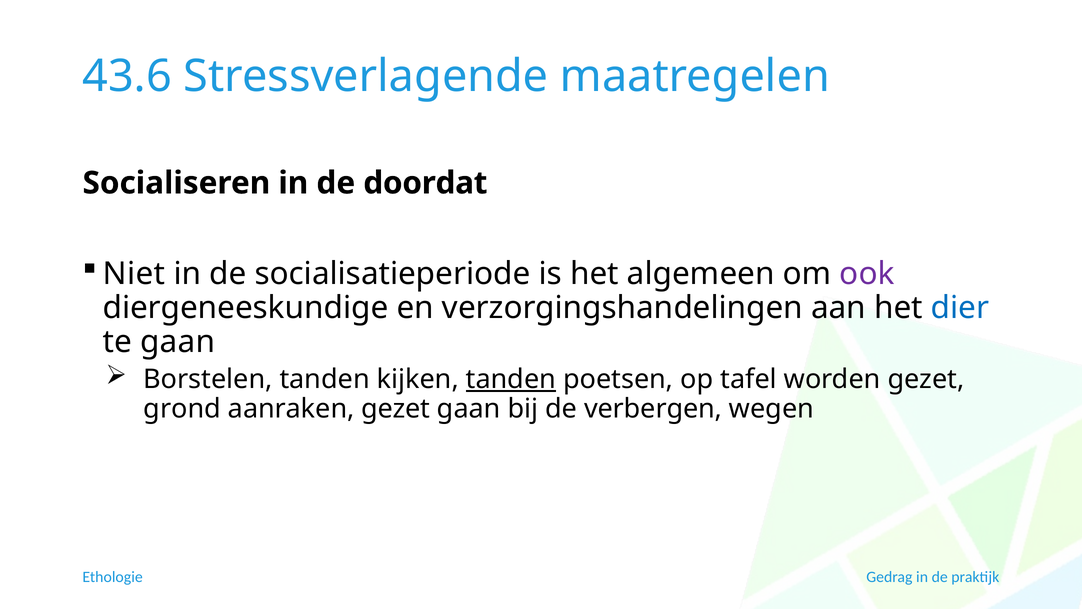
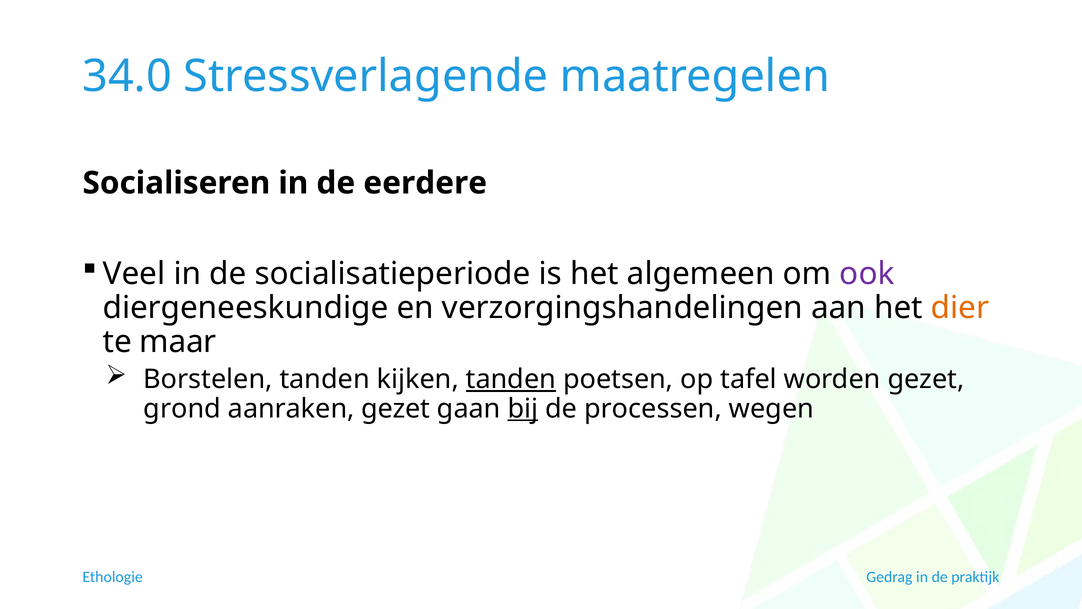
43.6: 43.6 -> 34.0
doordat: doordat -> eerdere
Niet: Niet -> Veel
dier colour: blue -> orange
te gaan: gaan -> maar
bij underline: none -> present
verbergen: verbergen -> processen
